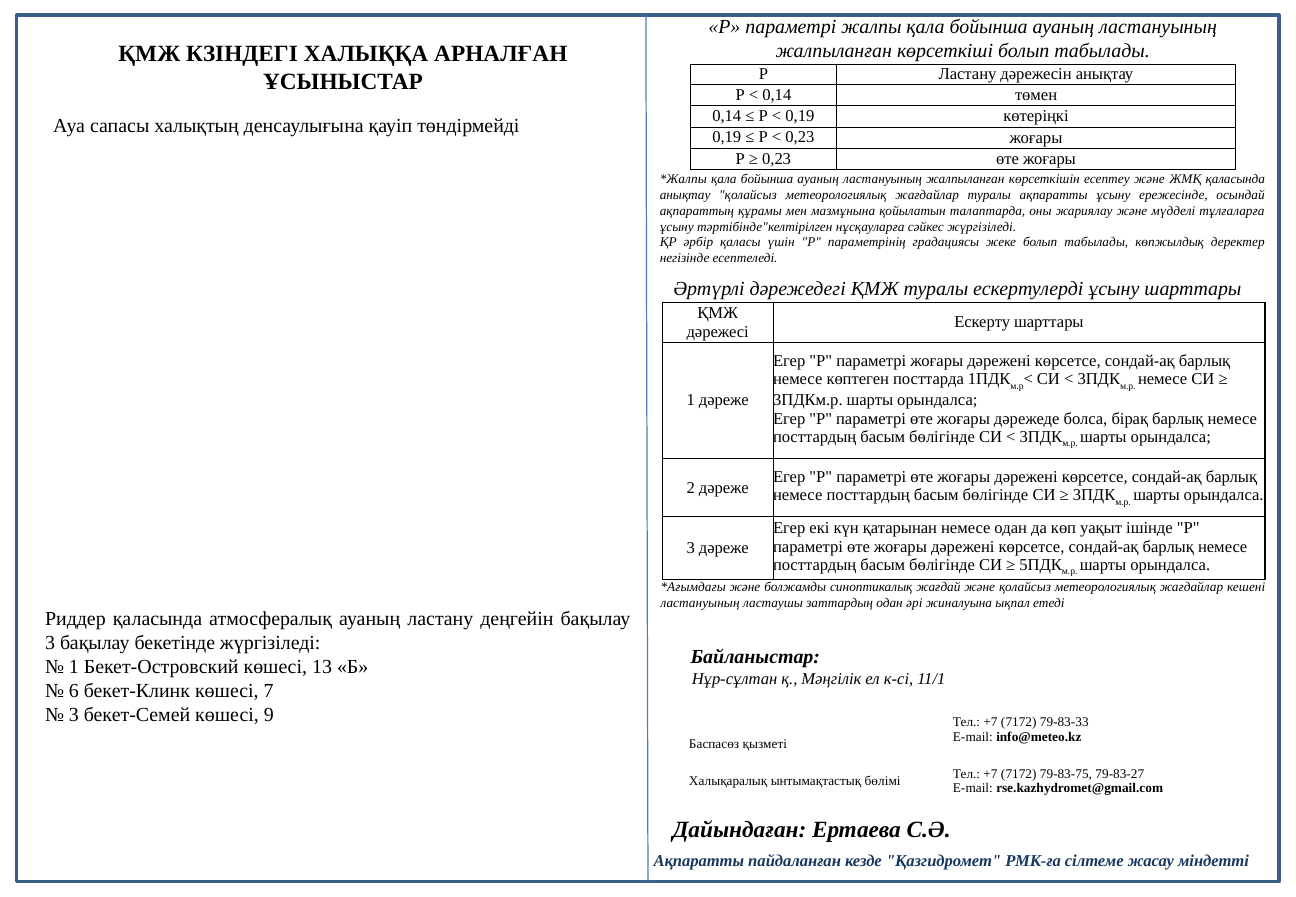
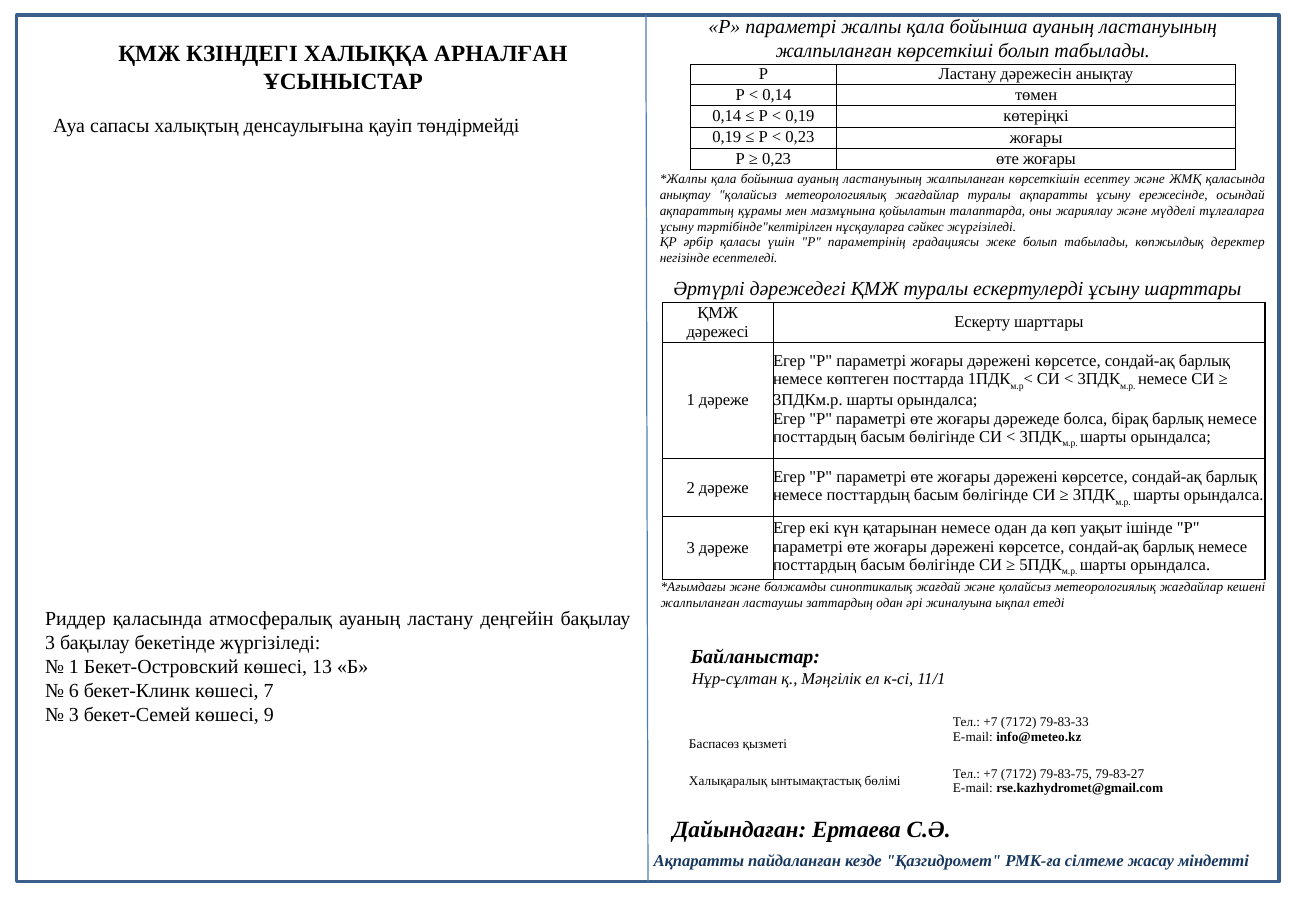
ластануының at (700, 603): ластануының -> жалпыланған
